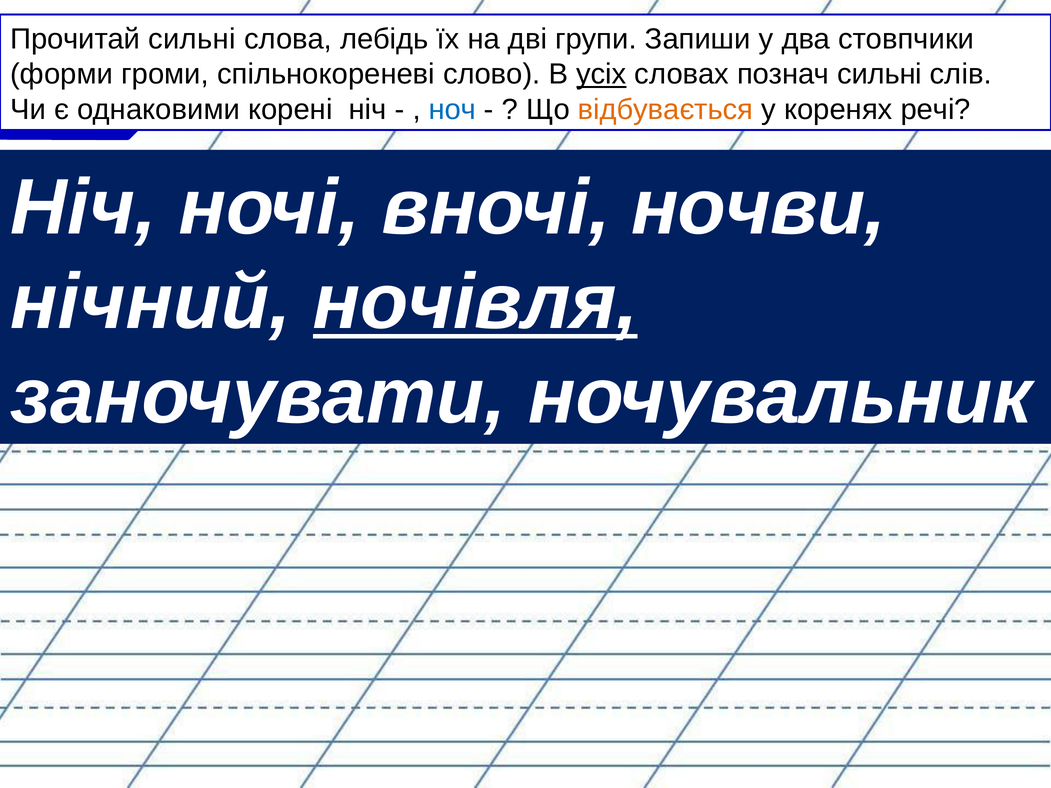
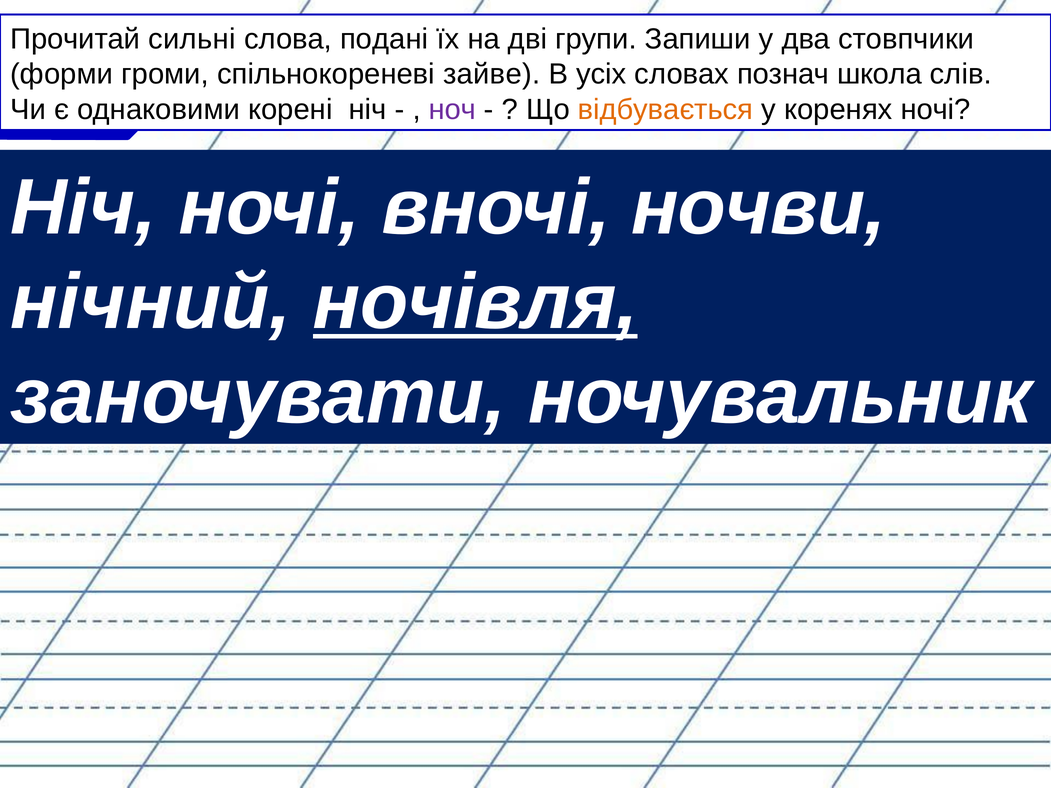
лебідь: лебідь -> подані
слово: слово -> зайве
усіх underline: present -> none
познач сильні: сильні -> школа
ноч colour: blue -> purple
коренях речі: речі -> ночі
